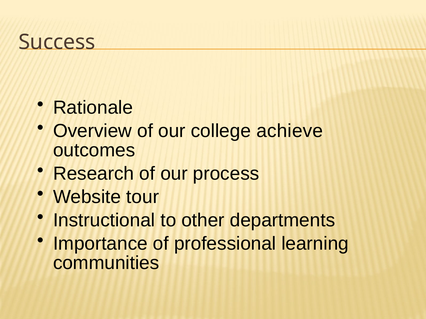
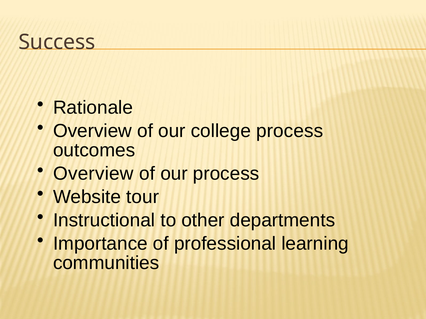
college achieve: achieve -> process
Research at (94, 174): Research -> Overview
